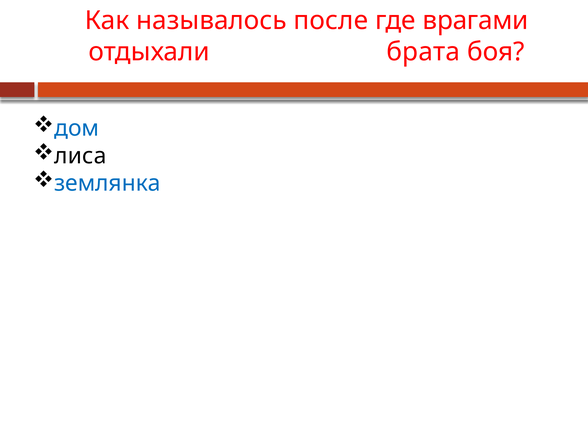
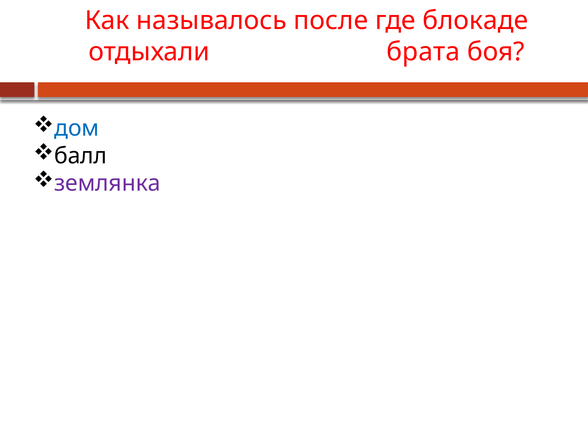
врагами: врагами -> блокаде
лиса: лиса -> балл
землянка colour: blue -> purple
